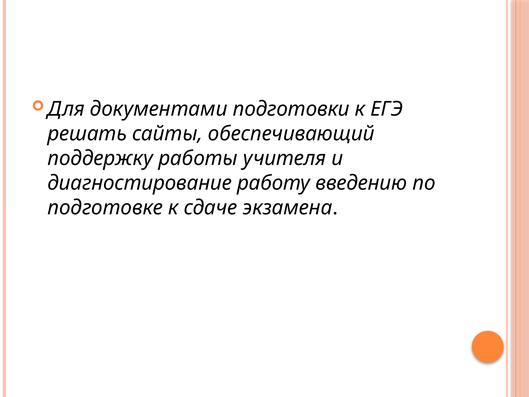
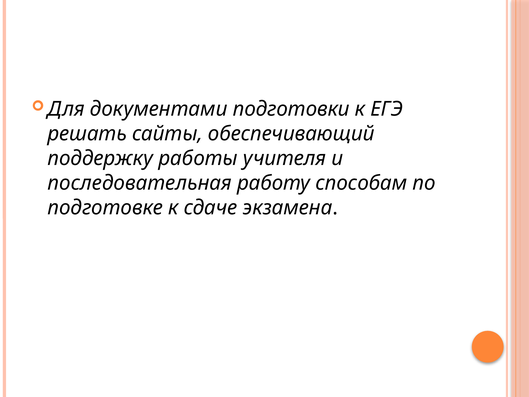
диагностирование: диагностирование -> последовательная
введению: введению -> способам
